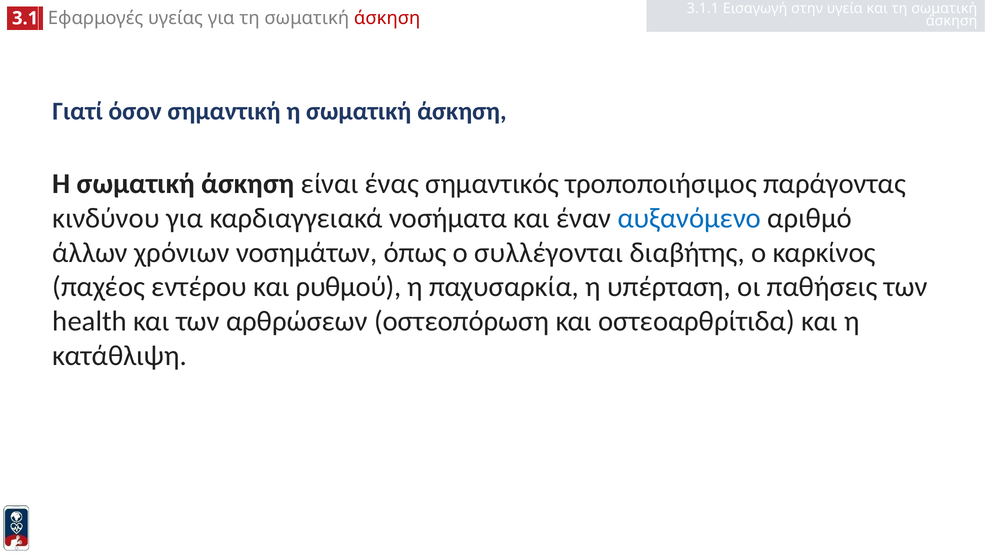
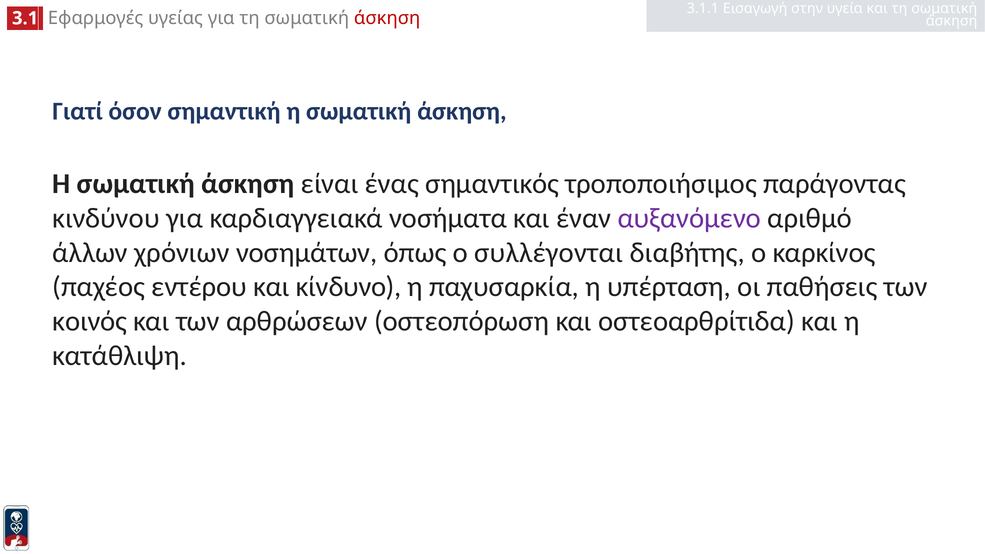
αυξανόμενο colour: blue -> purple
ρυθμού: ρυθμού -> κίνδυνο
health: health -> κοινός
